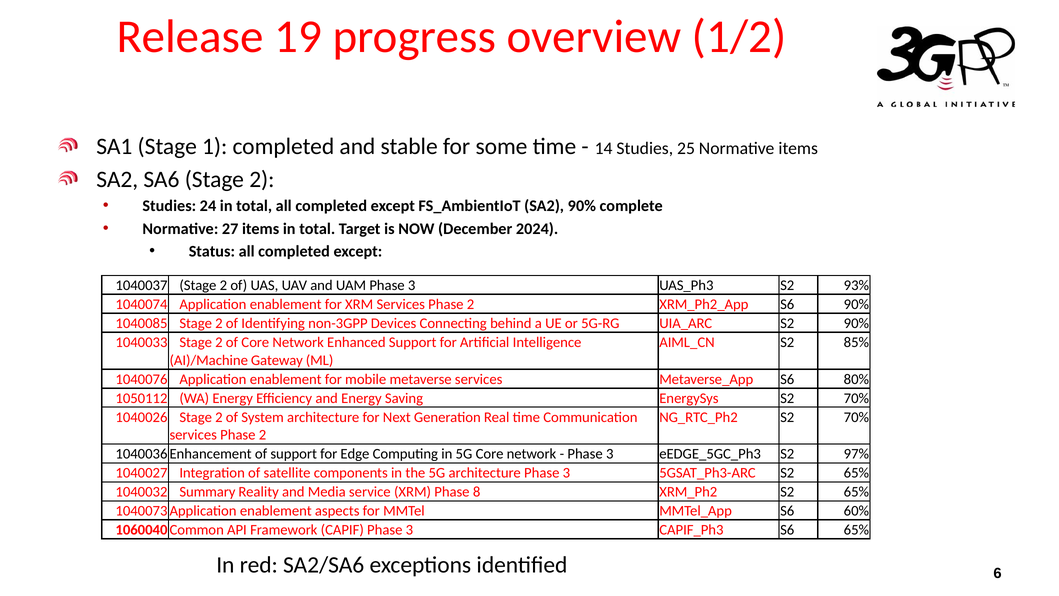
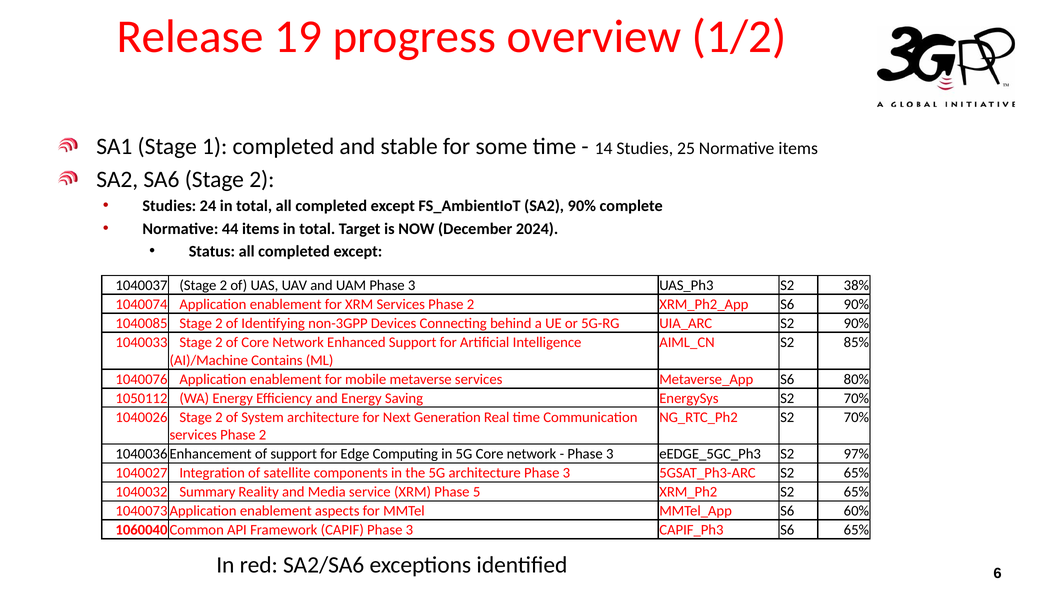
27: 27 -> 44
93%: 93% -> 38%
Gateway: Gateway -> Contains
8: 8 -> 5
